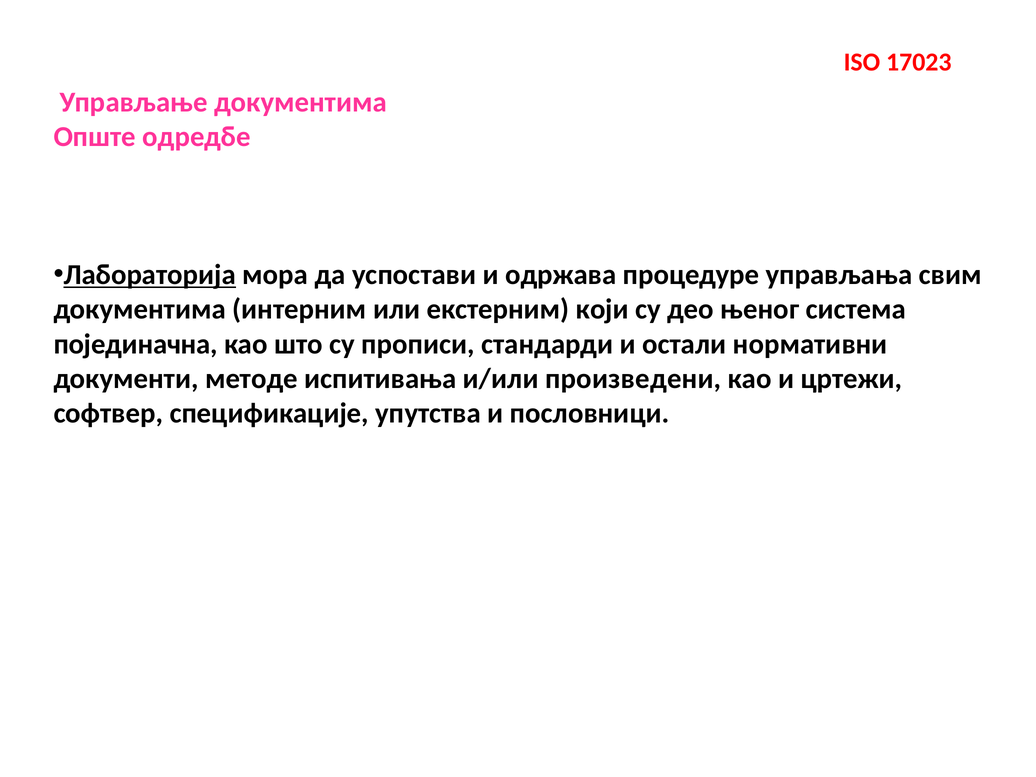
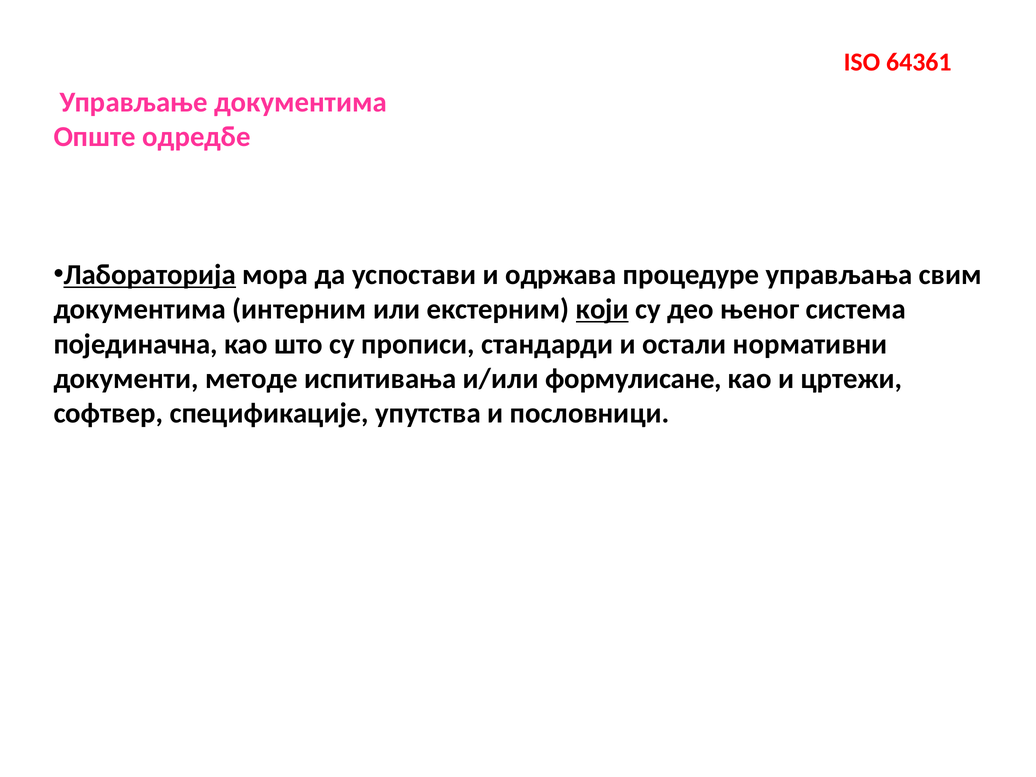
17023: 17023 -> 64361
који underline: none -> present
произведени: произведени -> формулисане
